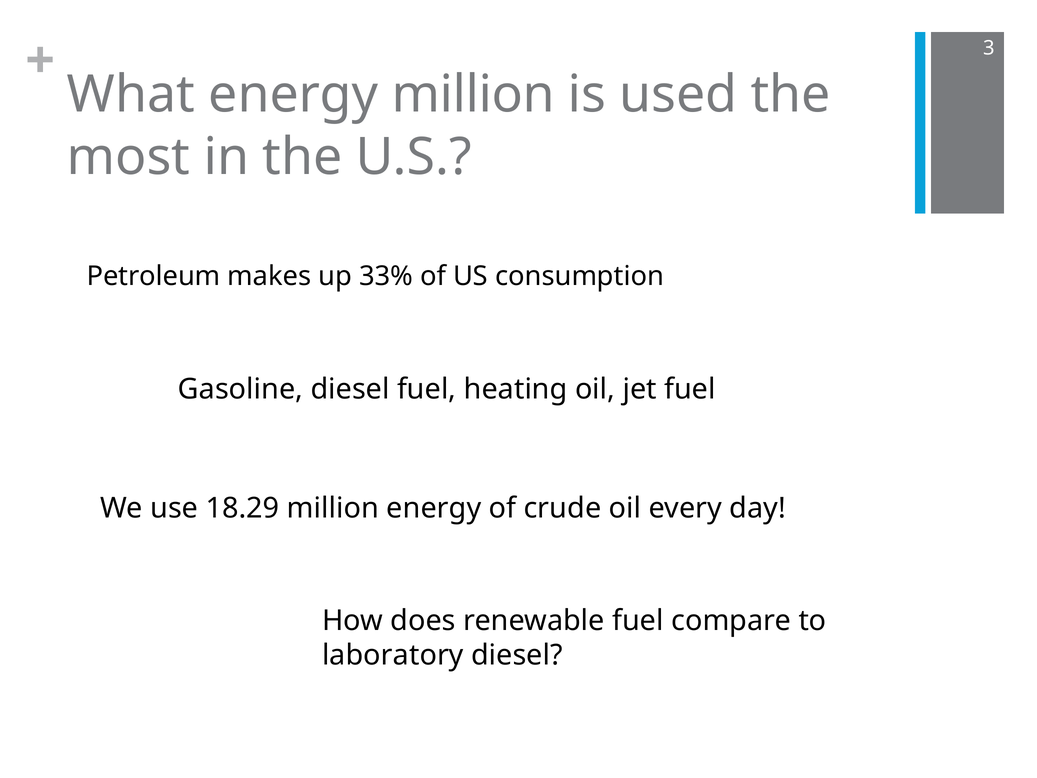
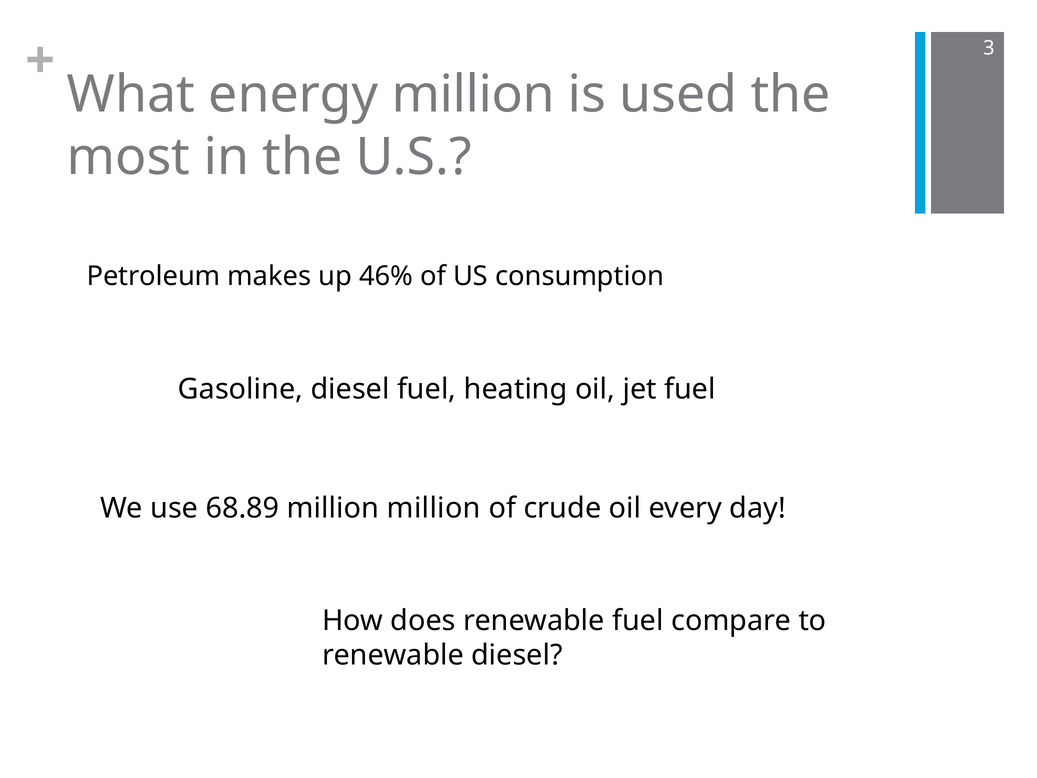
33%: 33% -> 46%
18.29: 18.29 -> 68.89
million energy: energy -> million
laboratory at (393, 655): laboratory -> renewable
